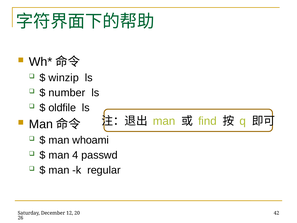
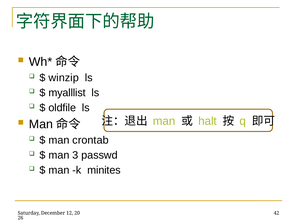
number: number -> myalllist
find: find -> halt
whoami: whoami -> crontab
4: 4 -> 3
regular: regular -> minites
